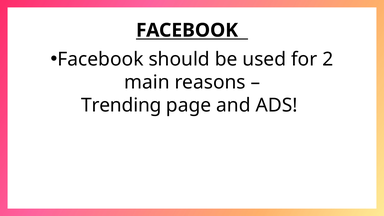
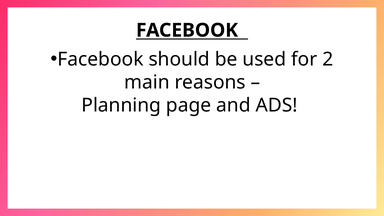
Trending: Trending -> Planning
